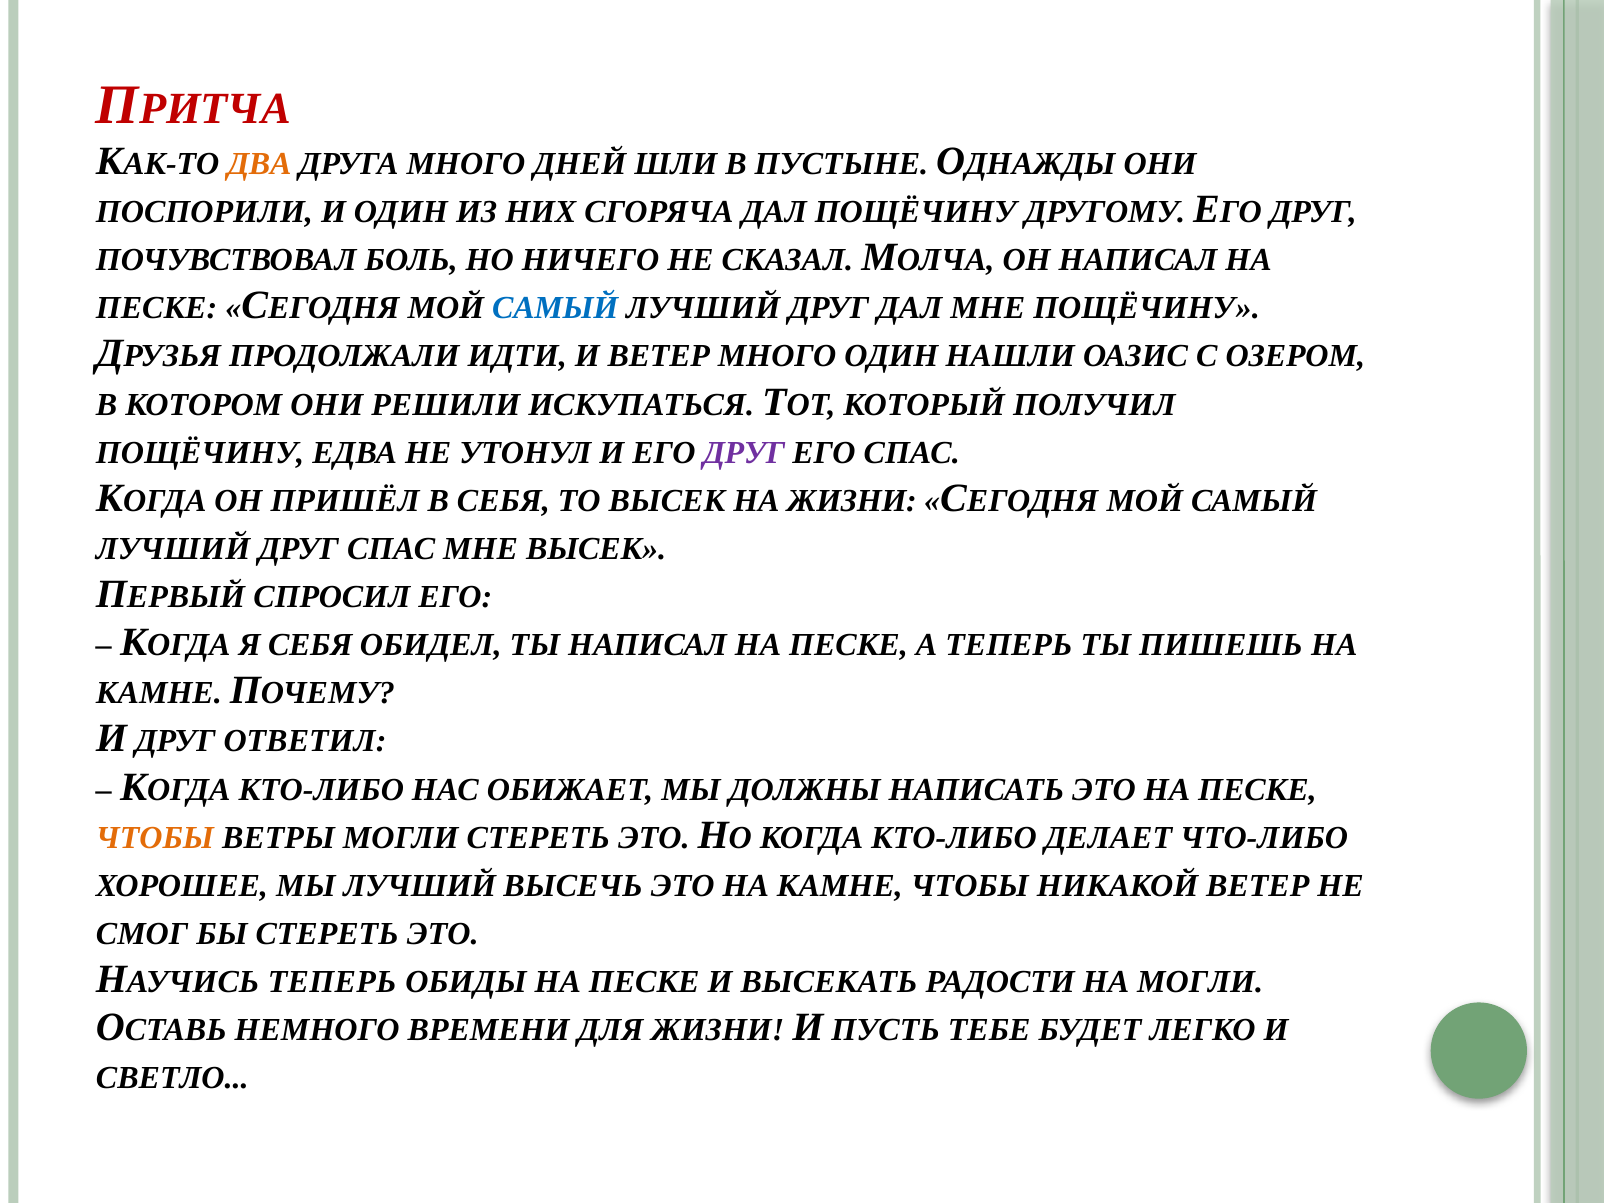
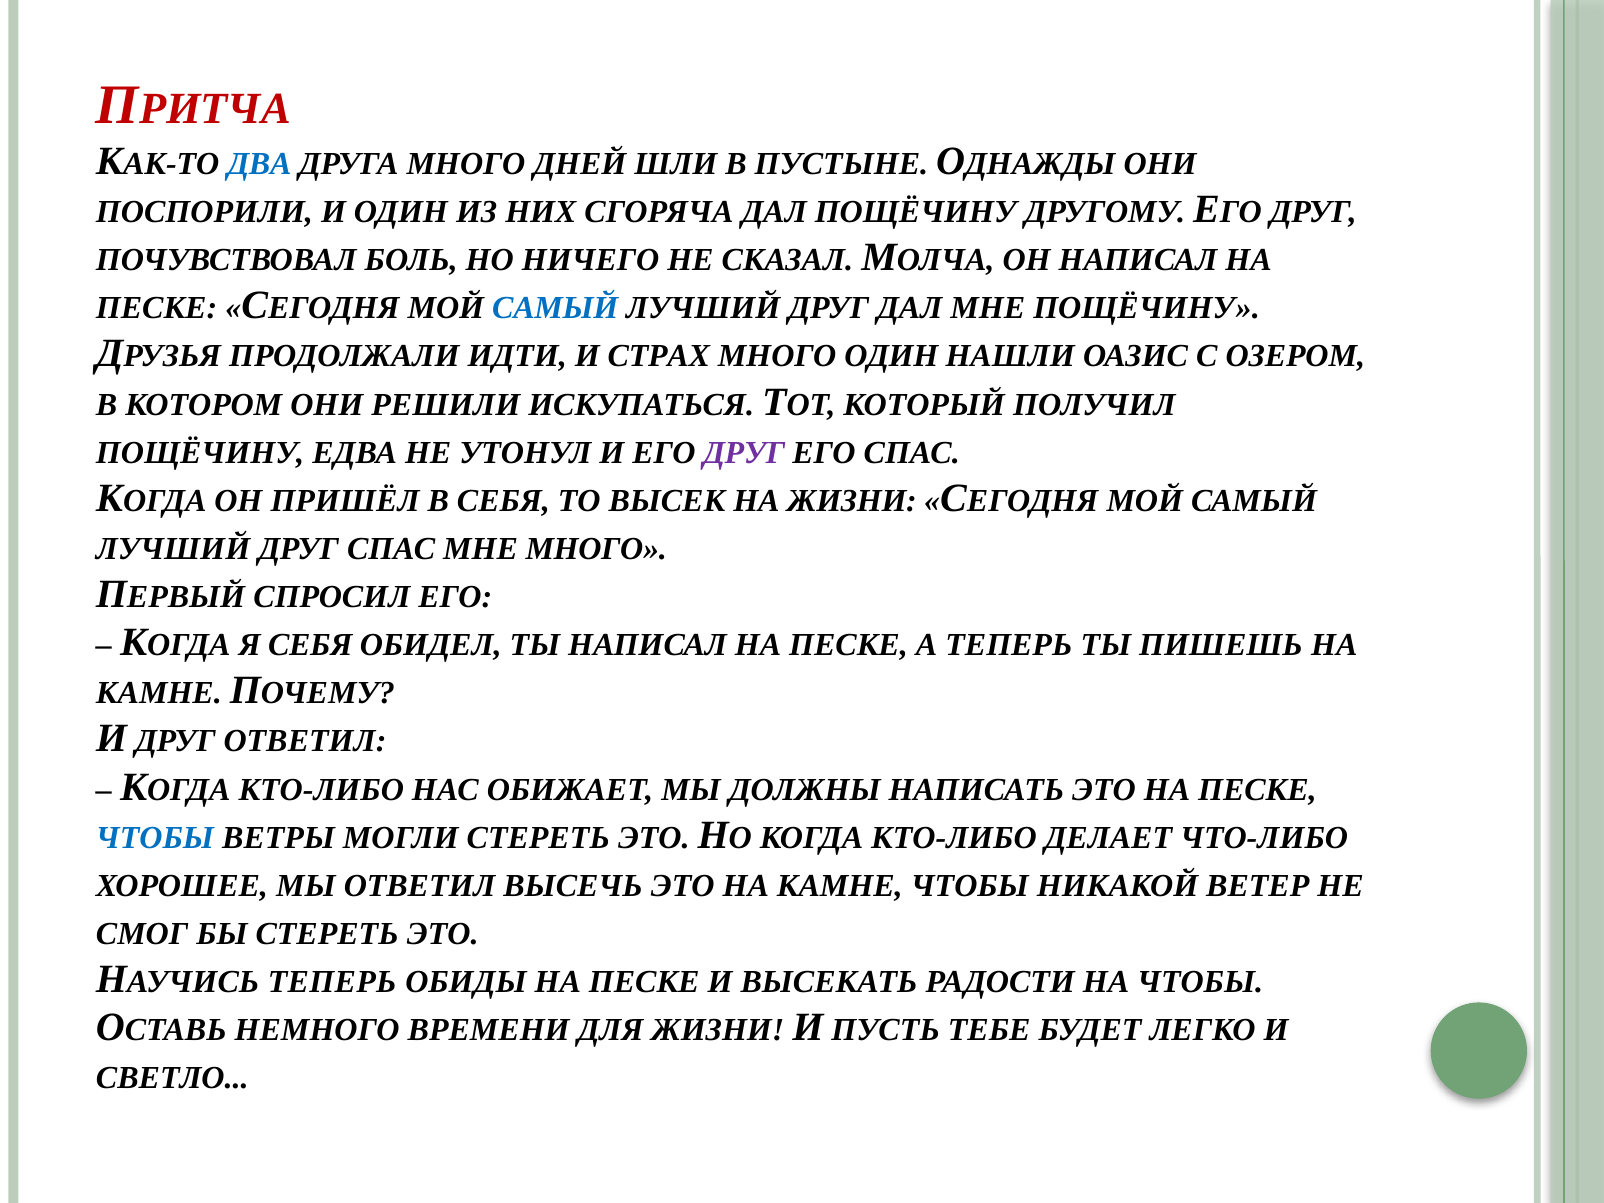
ДВА colour: orange -> blue
И ВЕТЕР: ВЕТЕР -> СТРАХ
МНЕ ВЫСЕК: ВЫСЕК -> МНОГО
ЧТОБЫ at (155, 838) colour: orange -> blue
МЫ ЛУЧШИЙ: ЛУЧШИЙ -> ОТВЕТИЛ
НА МОГЛИ: МОГЛИ -> ЧТОБЫ
